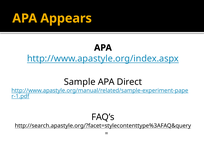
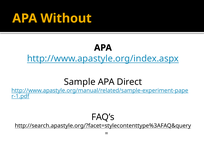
Appears: Appears -> Without
